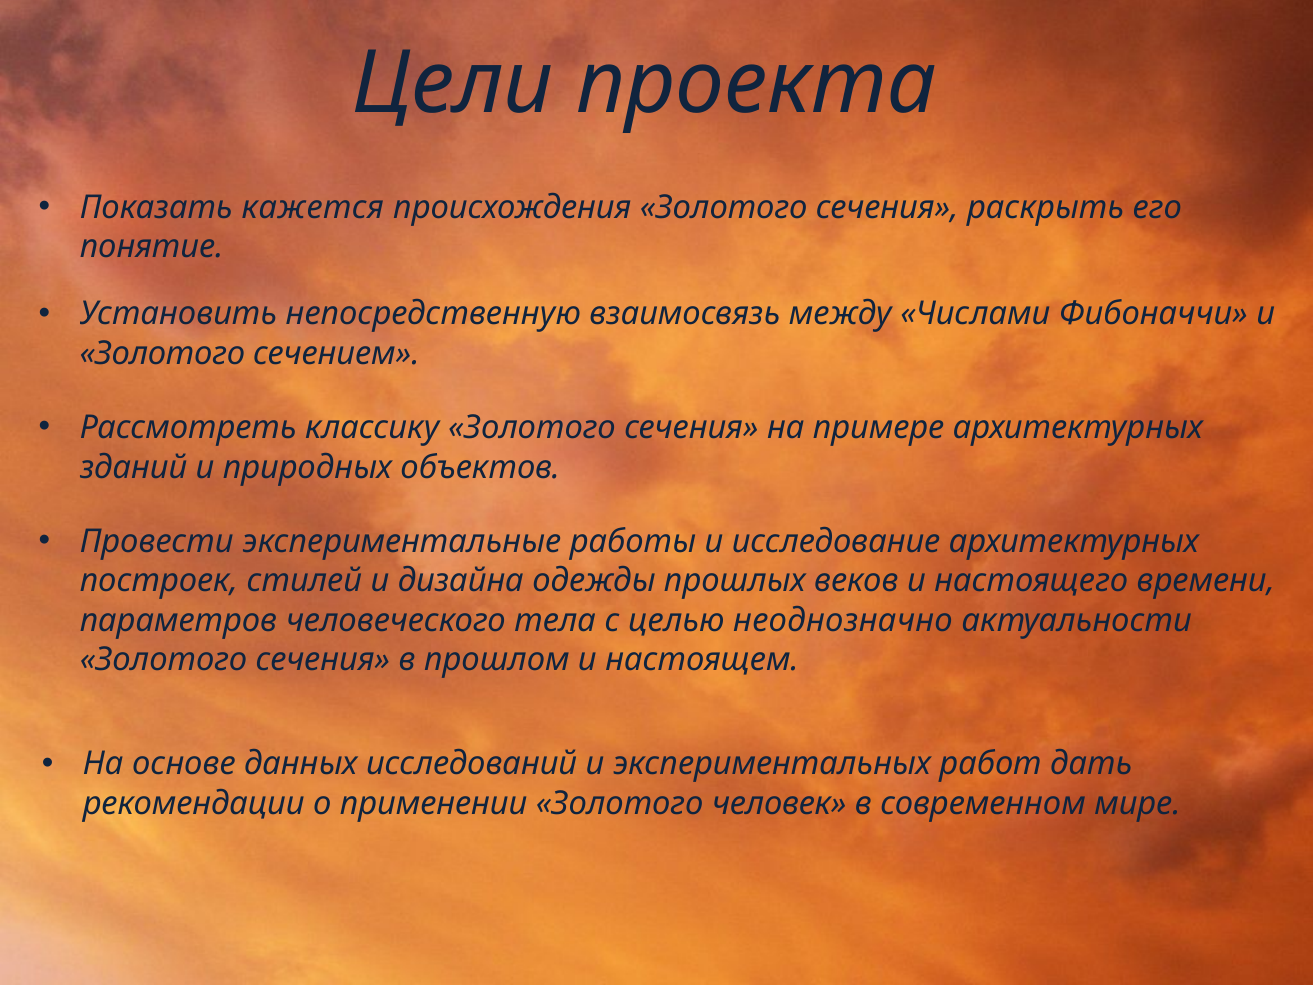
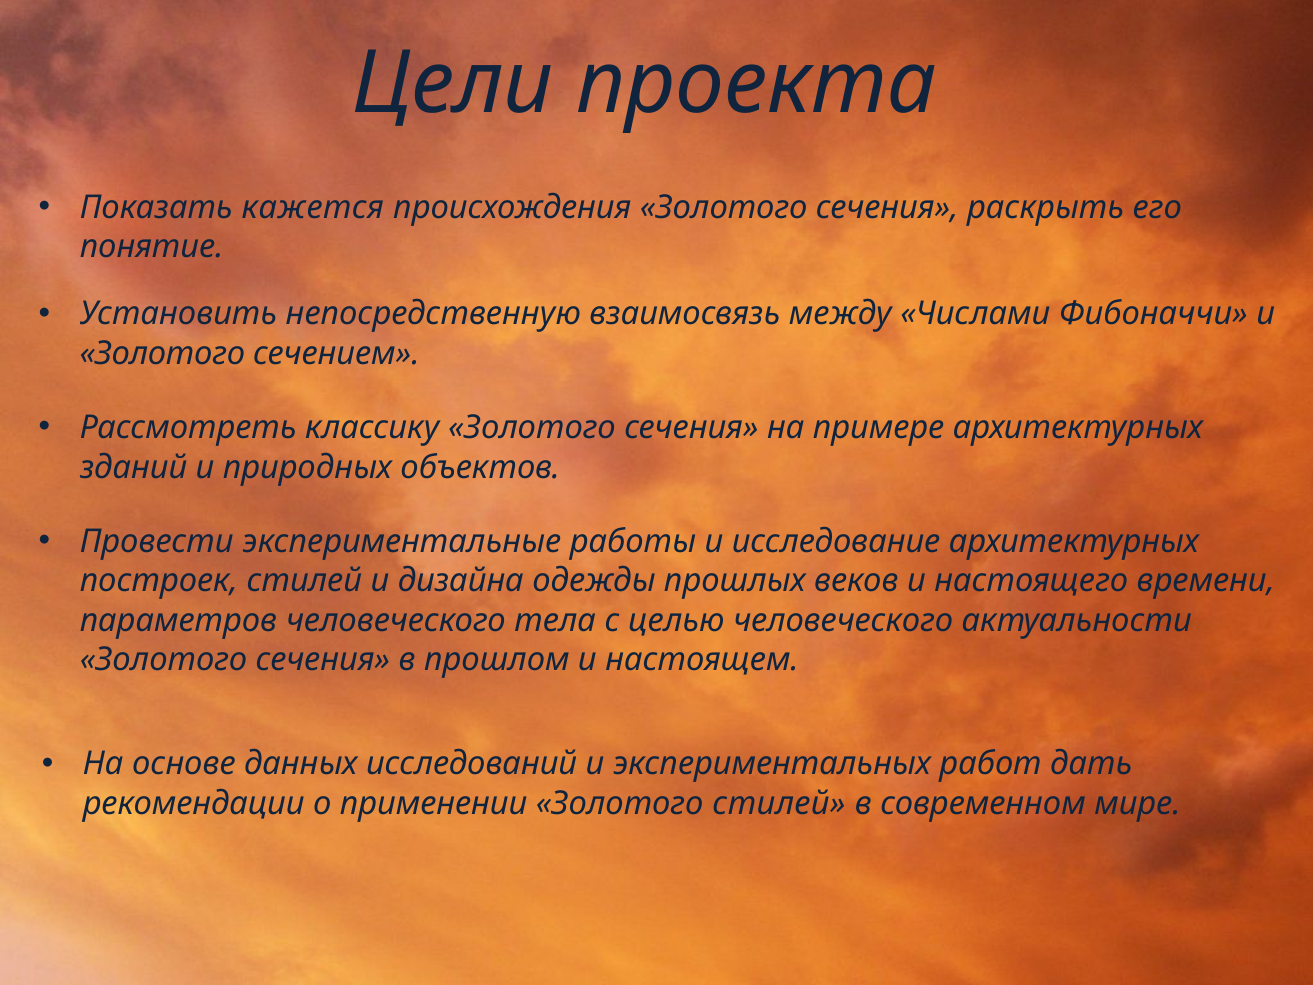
целью неоднозначно: неоднозначно -> человеческого
Золотого человек: человек -> стилей
